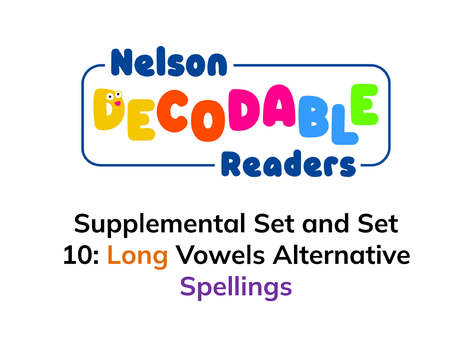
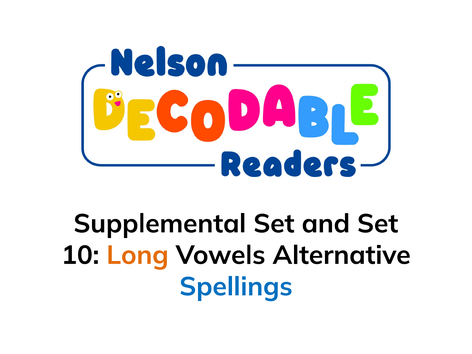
Spellings colour: purple -> blue
